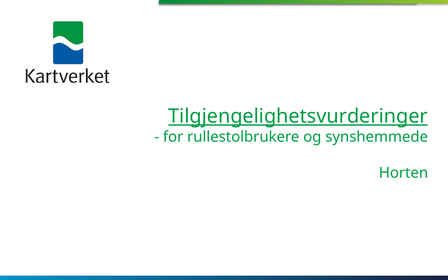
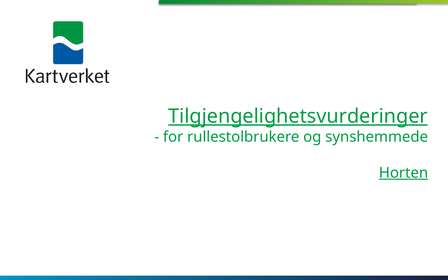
Horten underline: none -> present
